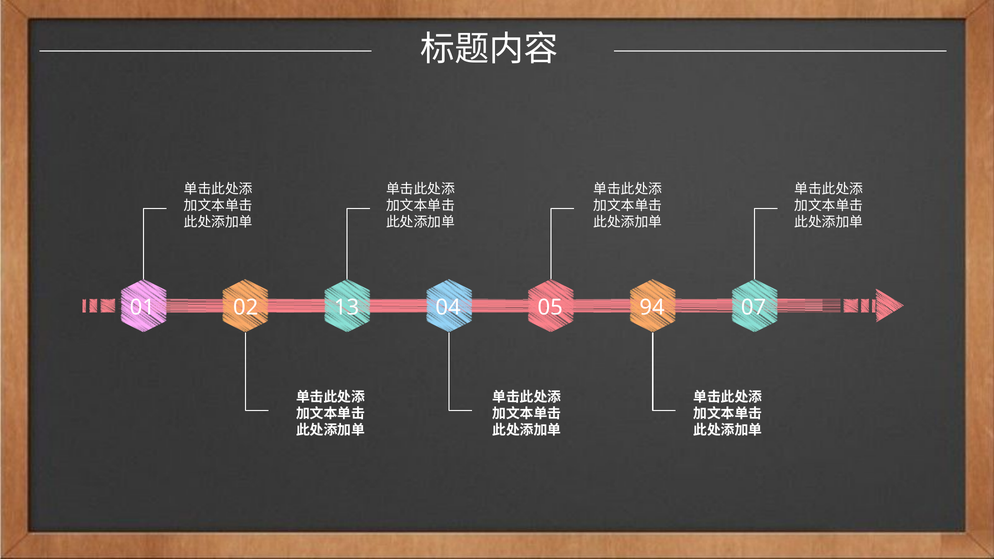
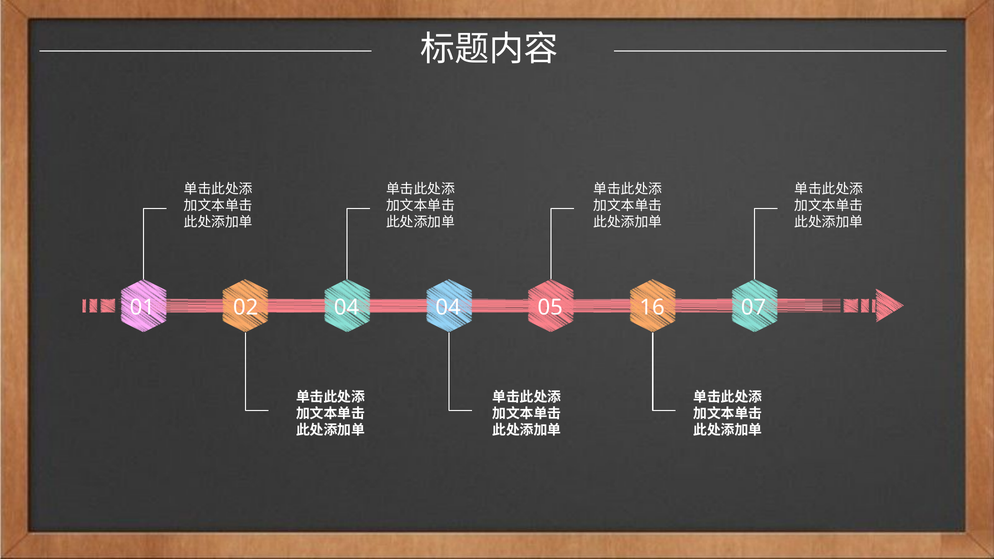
02 13: 13 -> 04
94: 94 -> 16
